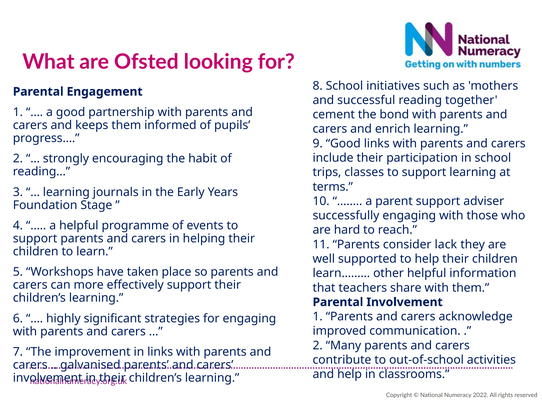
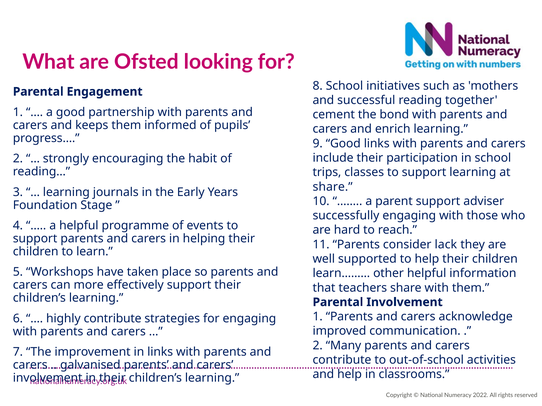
terms at (333, 187): terms -> share
highly significant: significant -> contribute
